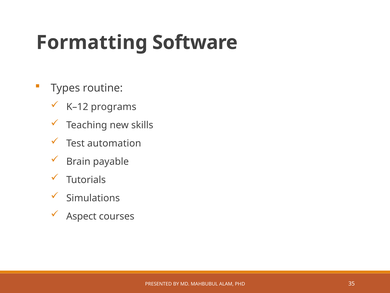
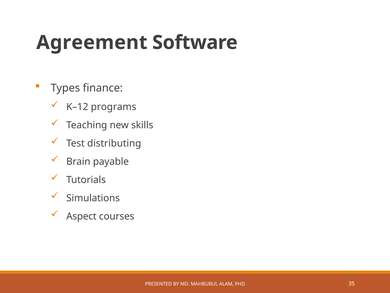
Formatting: Formatting -> Agreement
routine: routine -> finance
automation: automation -> distributing
